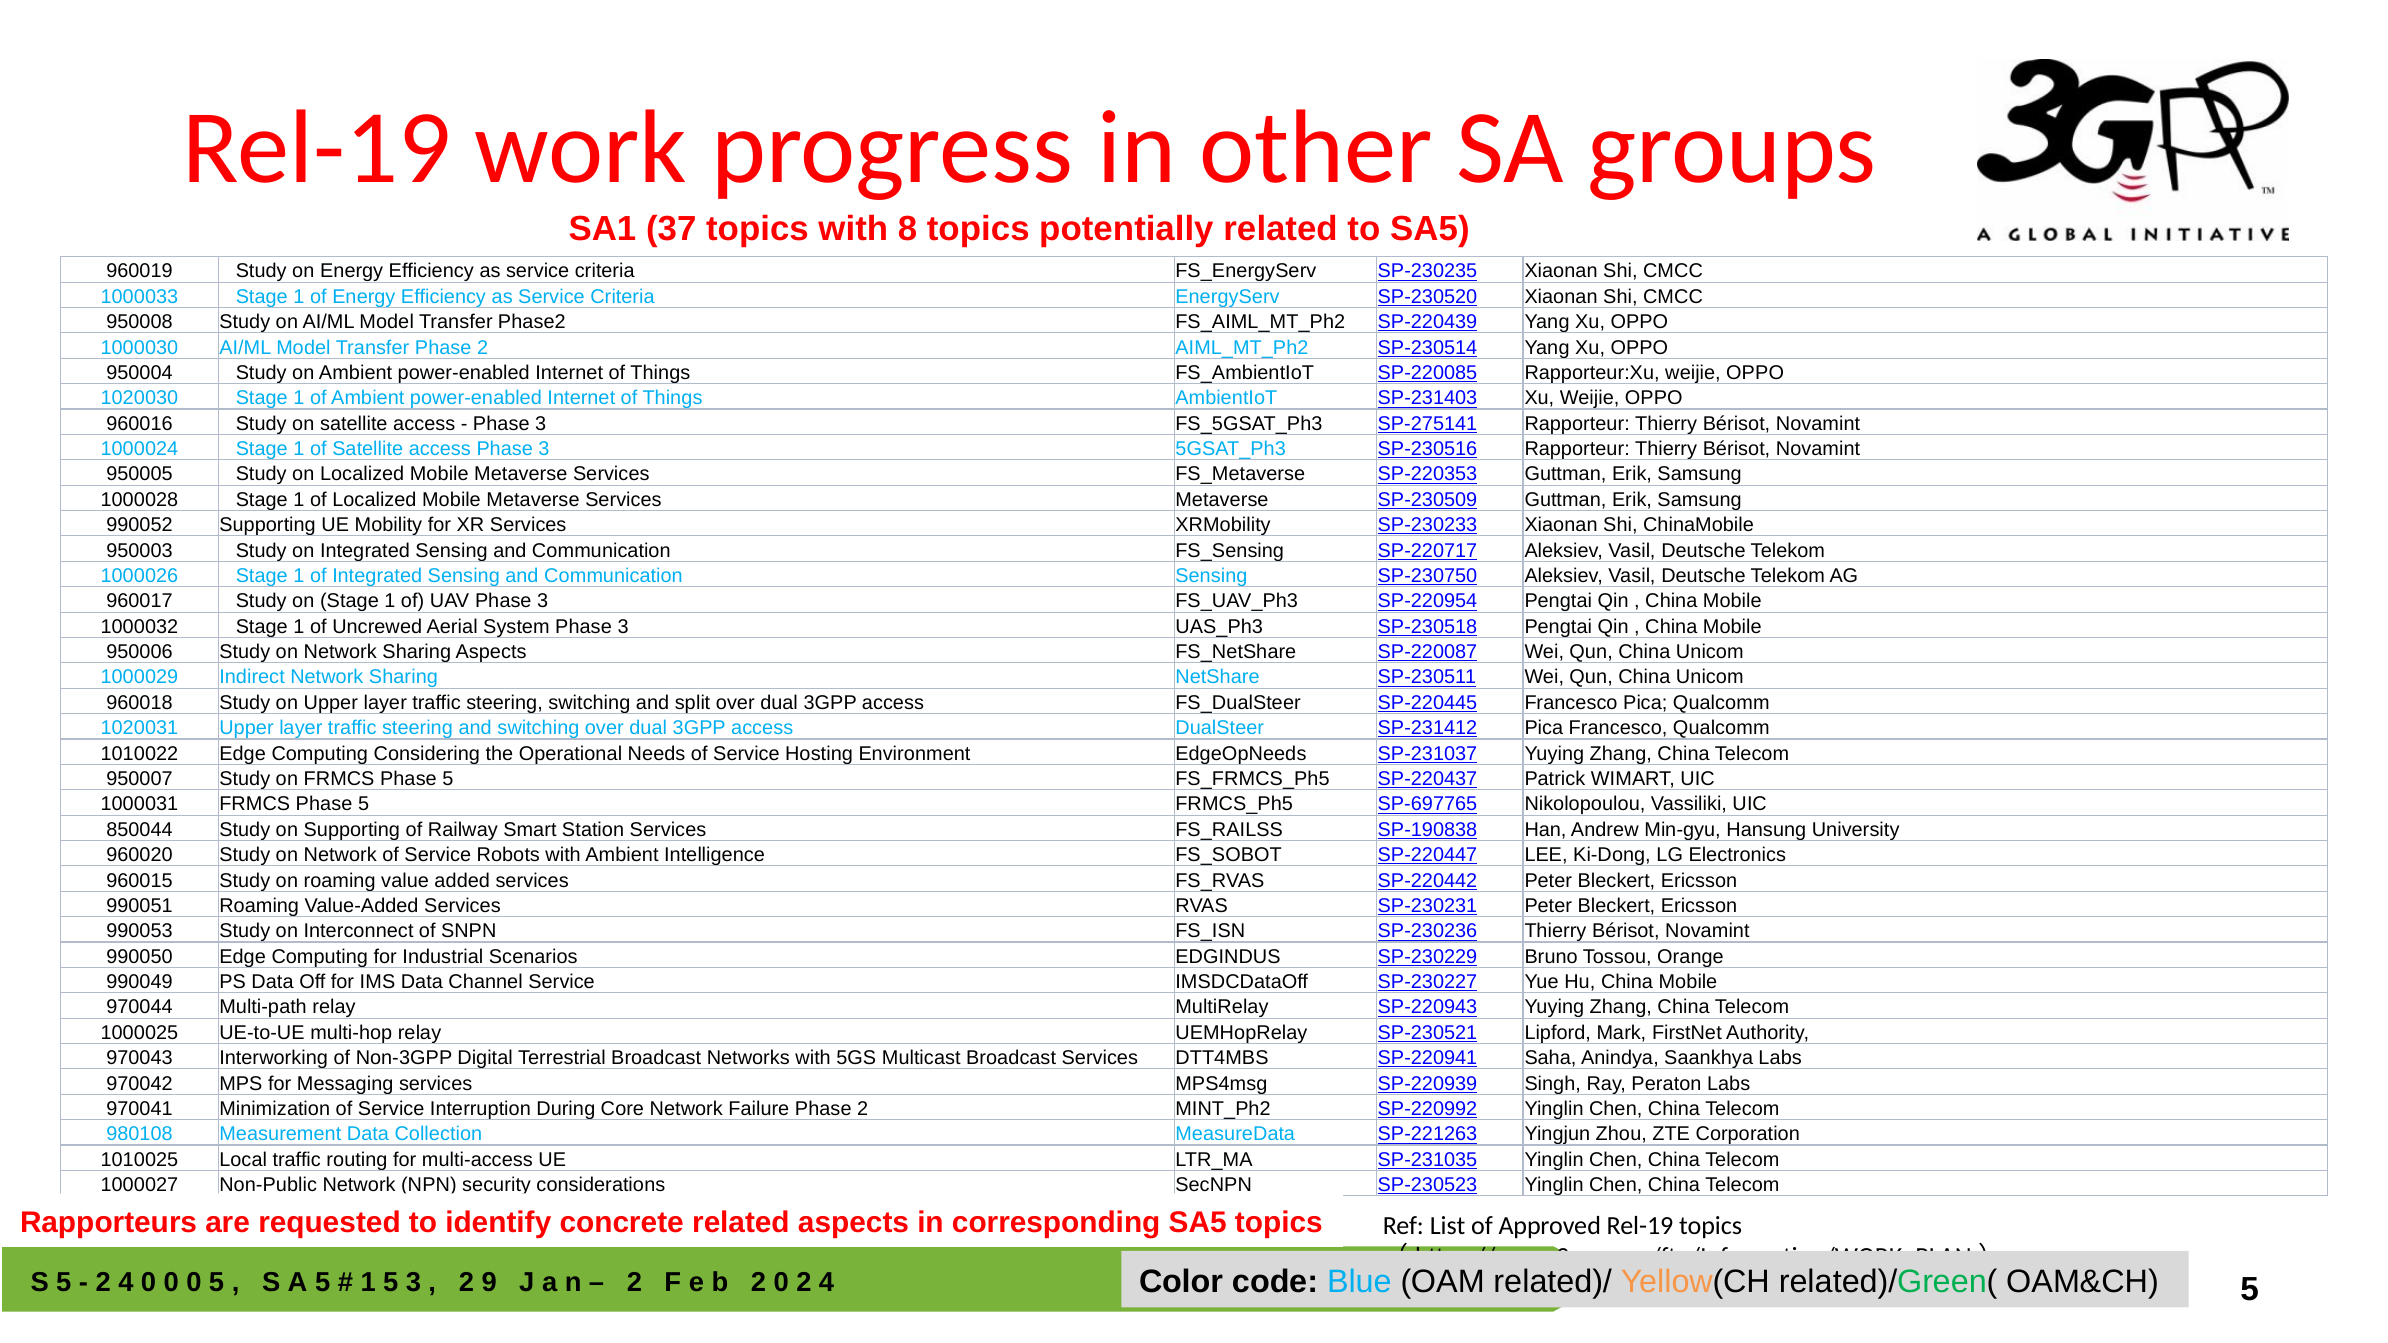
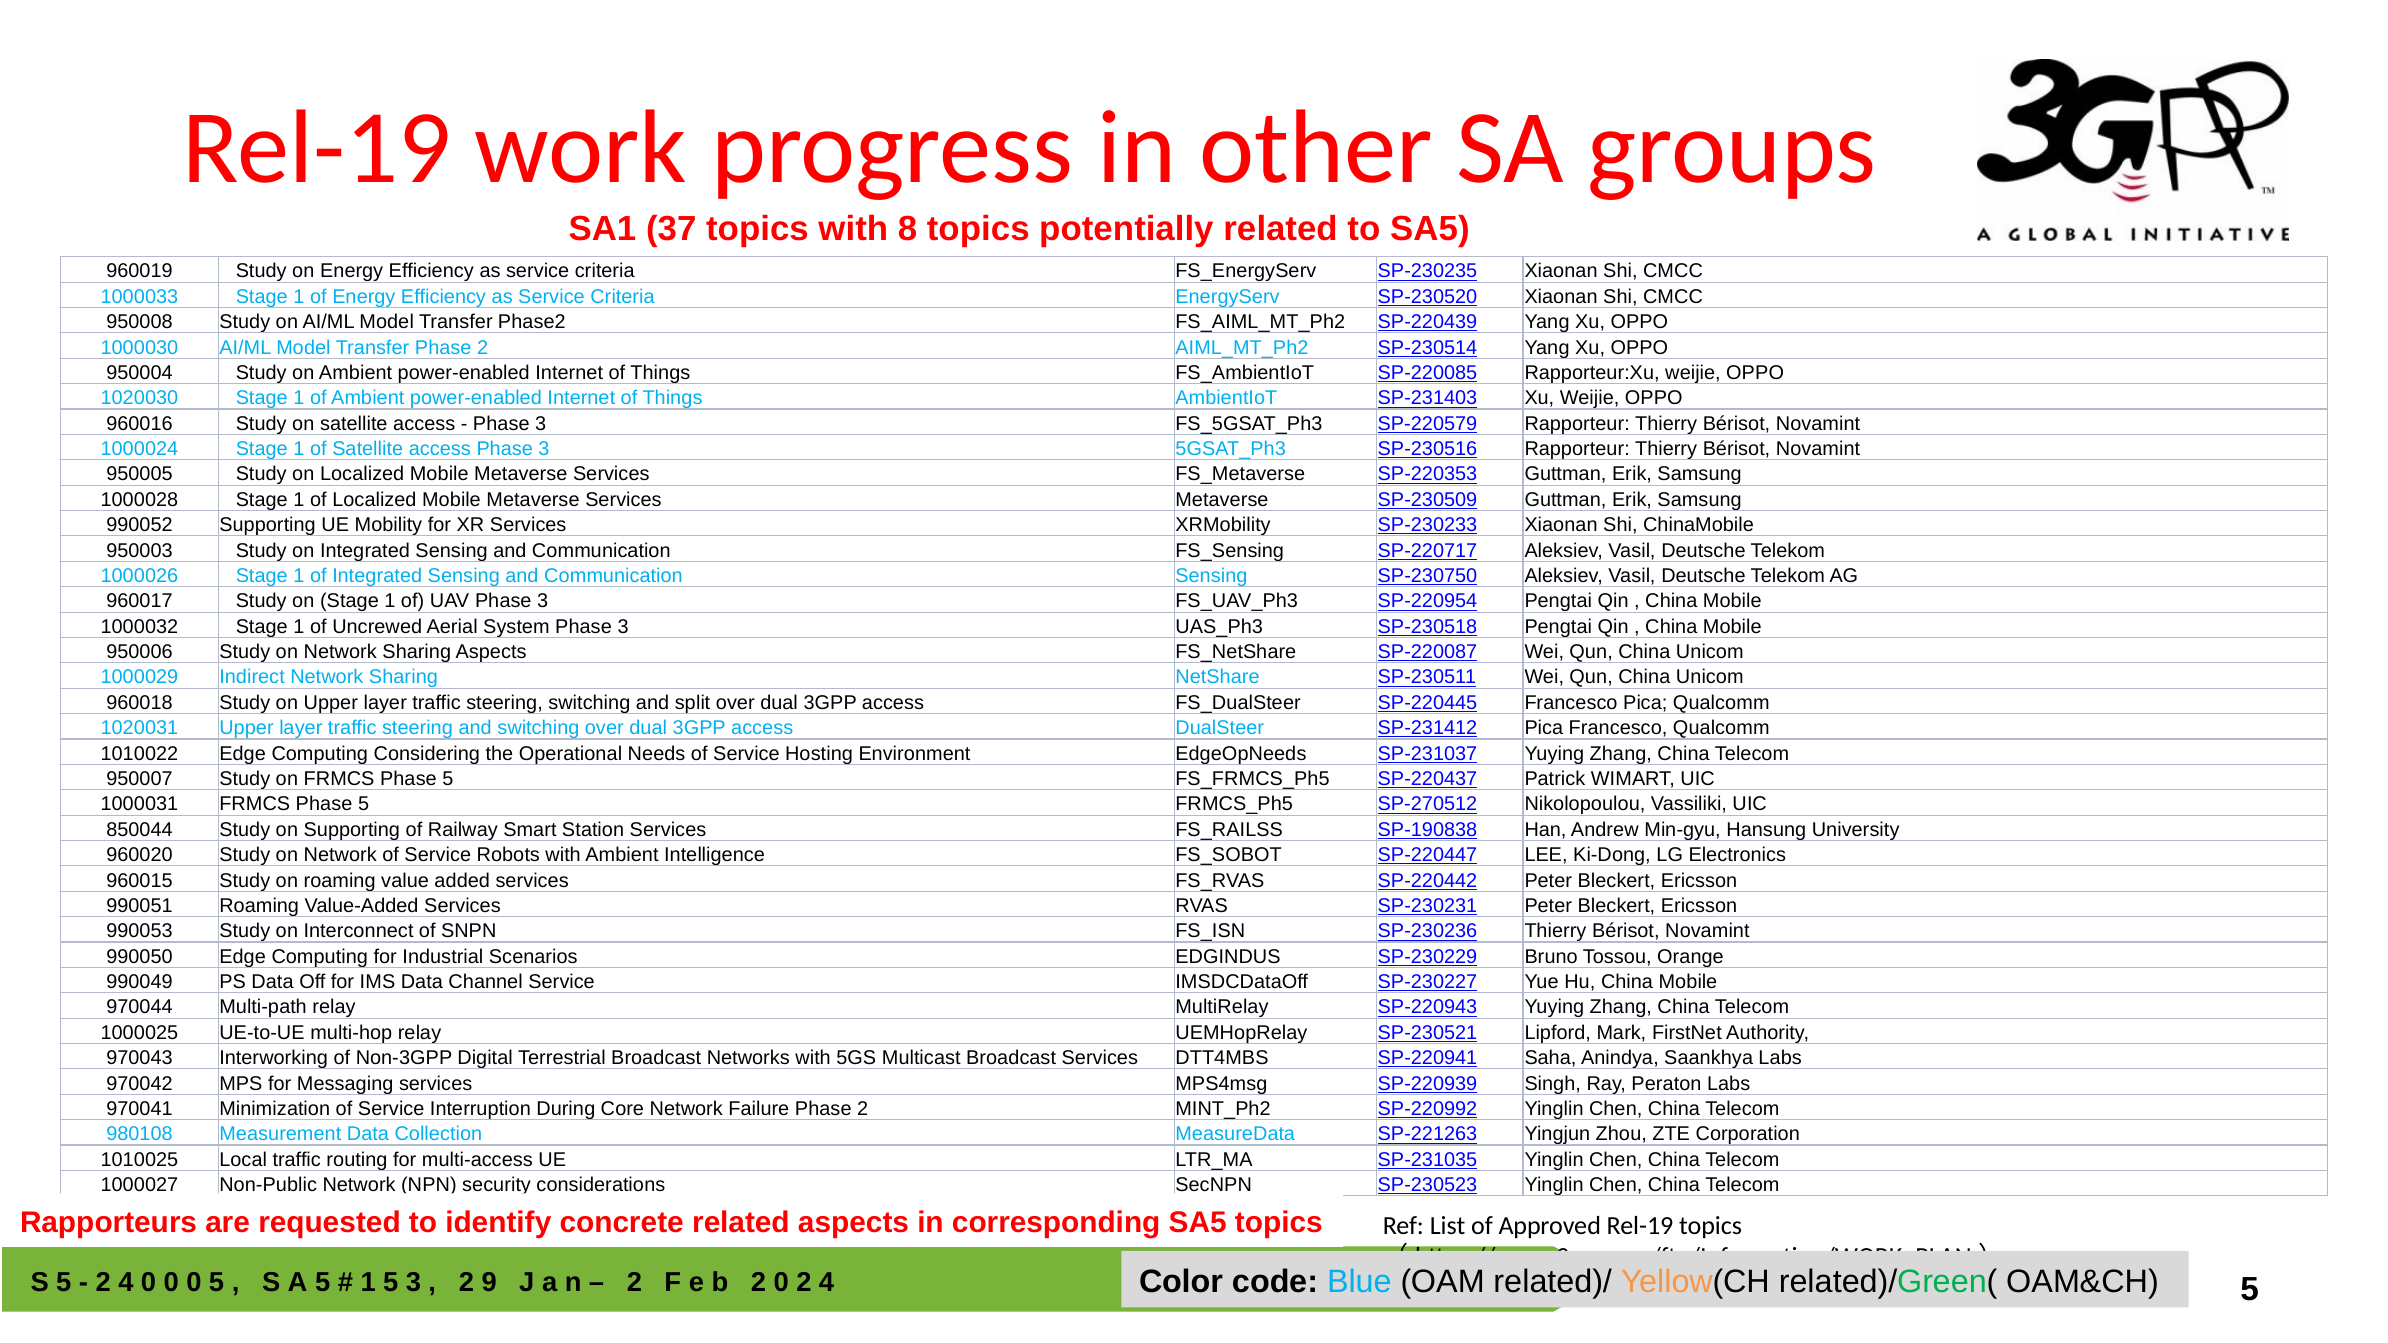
SP-275141: SP-275141 -> SP-220579
SP-697765: SP-697765 -> SP-270512
